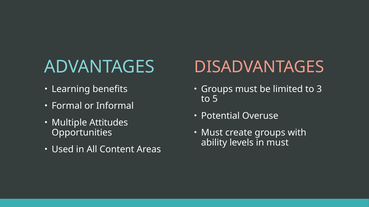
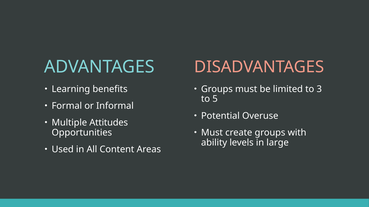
in must: must -> large
